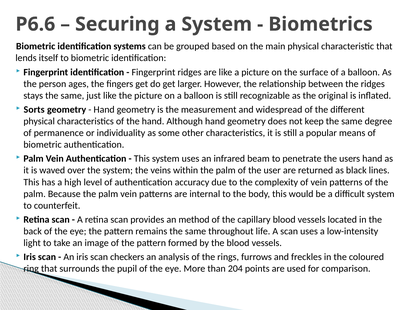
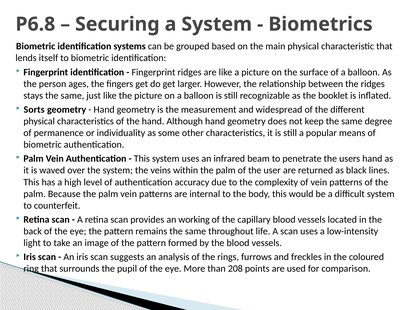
P6.6: P6.6 -> P6.8
original: original -> booklet
method: method -> working
checkers: checkers -> suggests
204: 204 -> 208
